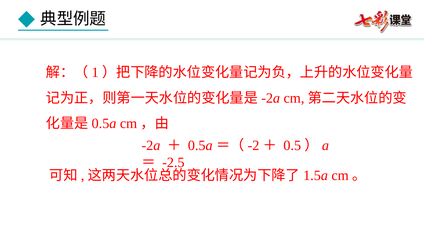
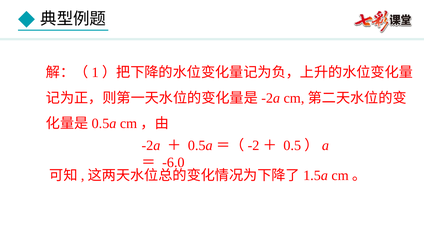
-2.5: -2.5 -> -6.0
